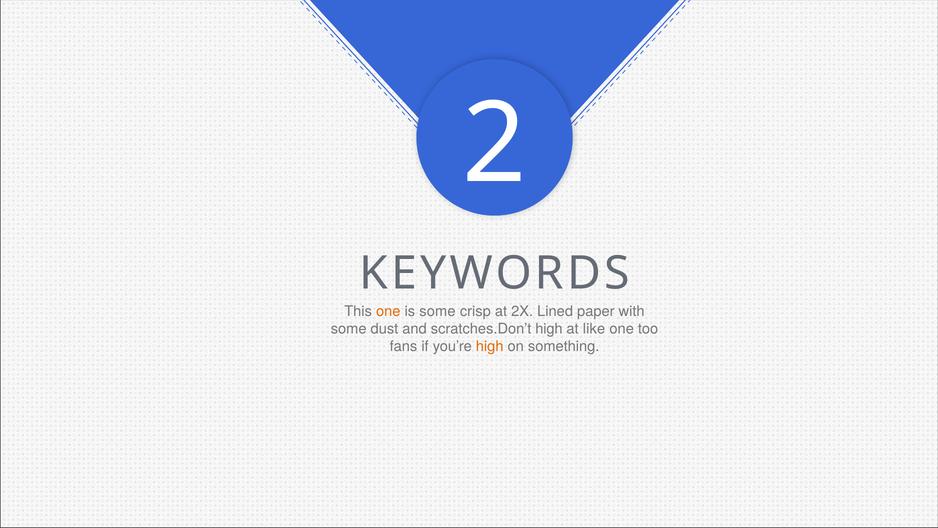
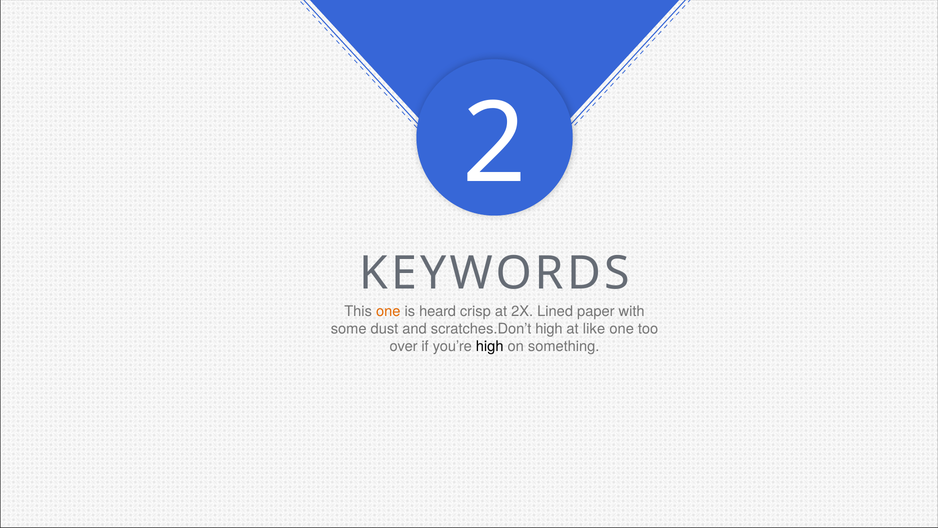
is some: some -> heard
fans: fans -> over
high at (490, 346) colour: orange -> black
